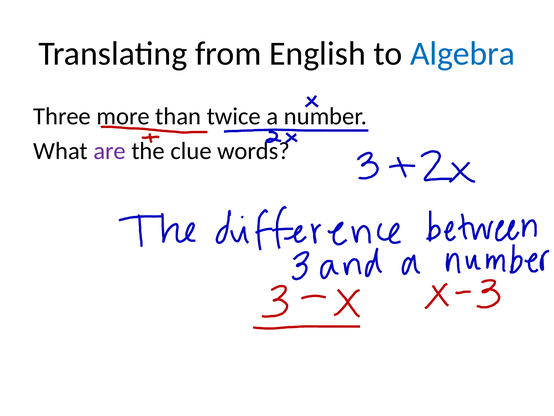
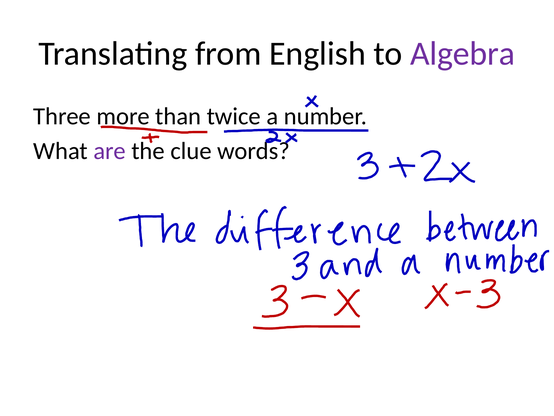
Algebra colour: blue -> purple
